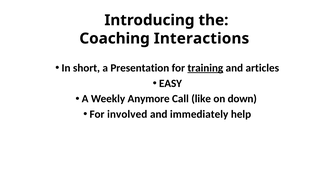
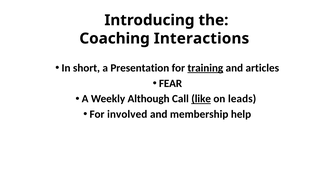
EASY: EASY -> FEAR
Anymore: Anymore -> Although
like underline: none -> present
down: down -> leads
immediately: immediately -> membership
